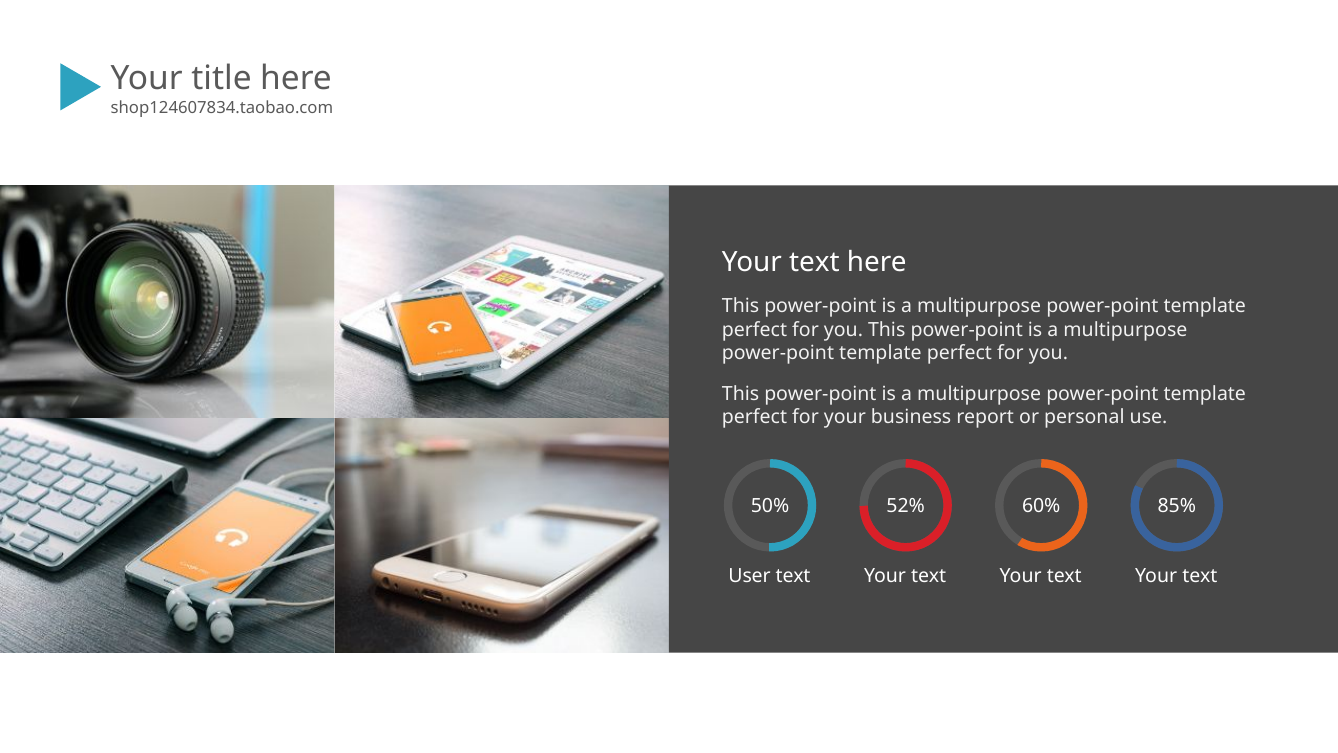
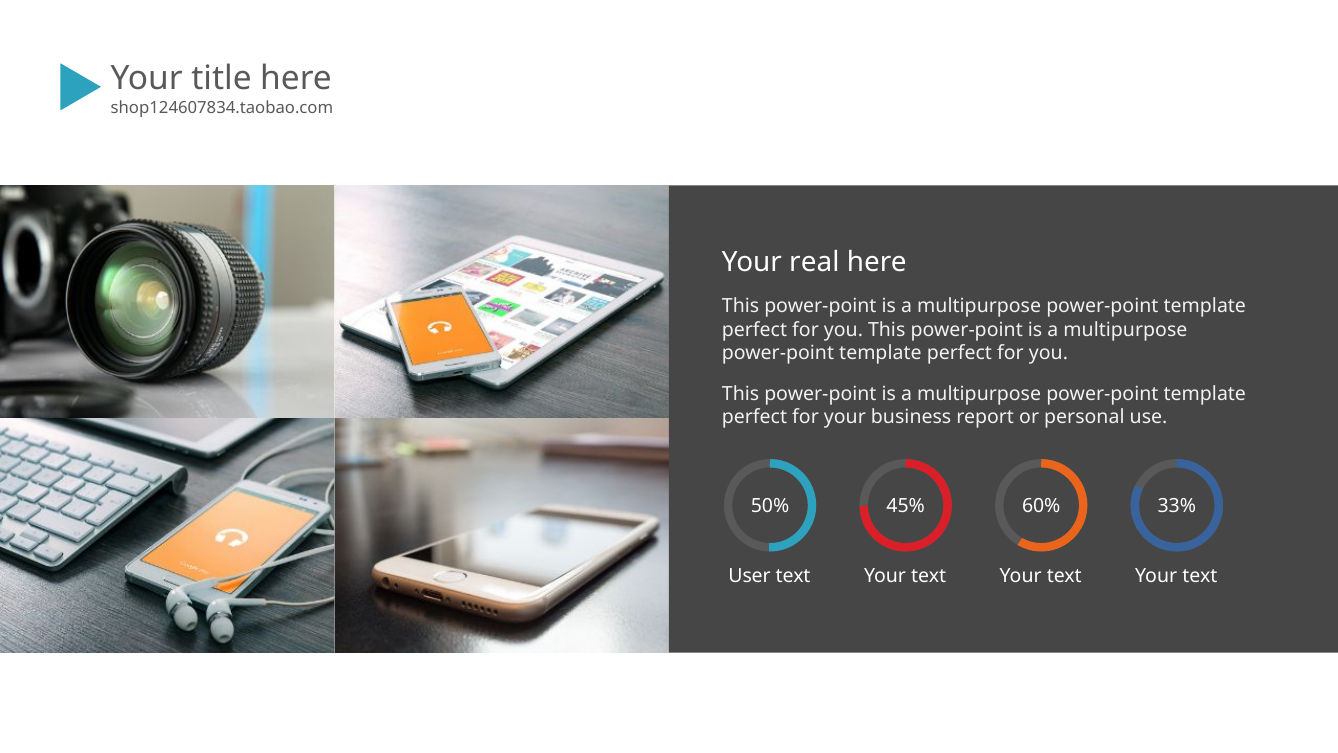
text at (814, 262): text -> real
52%: 52% -> 45%
85%: 85% -> 33%
